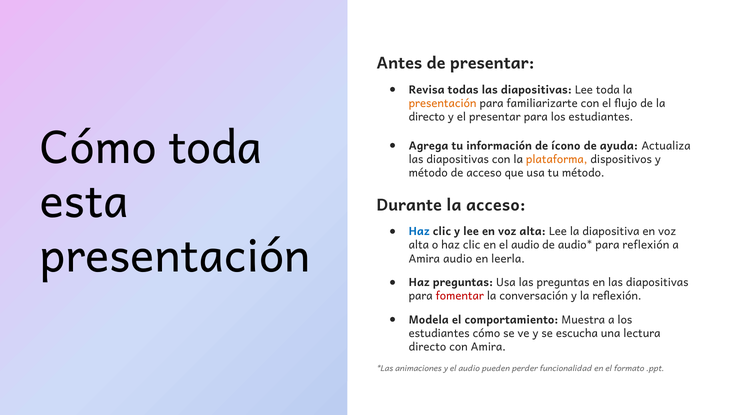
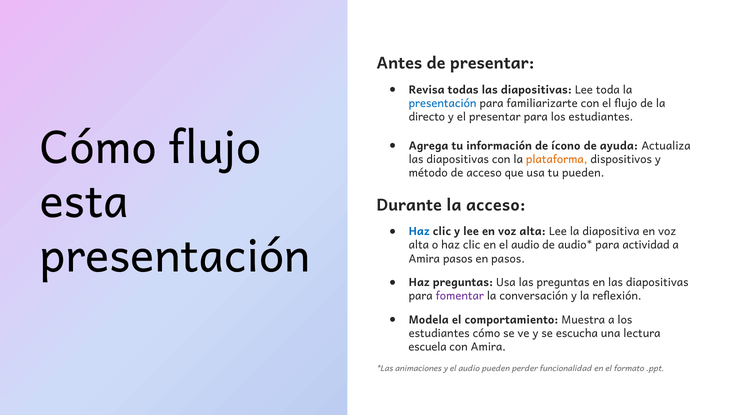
presentación at (443, 103) colour: orange -> blue
Cómo toda: toda -> flujo
tu método: método -> pueden
para reflexión: reflexión -> actividad
Amira audio: audio -> pasos
en leerla: leerla -> pasos
fomentar colour: red -> purple
directo at (427, 347): directo -> escuela
